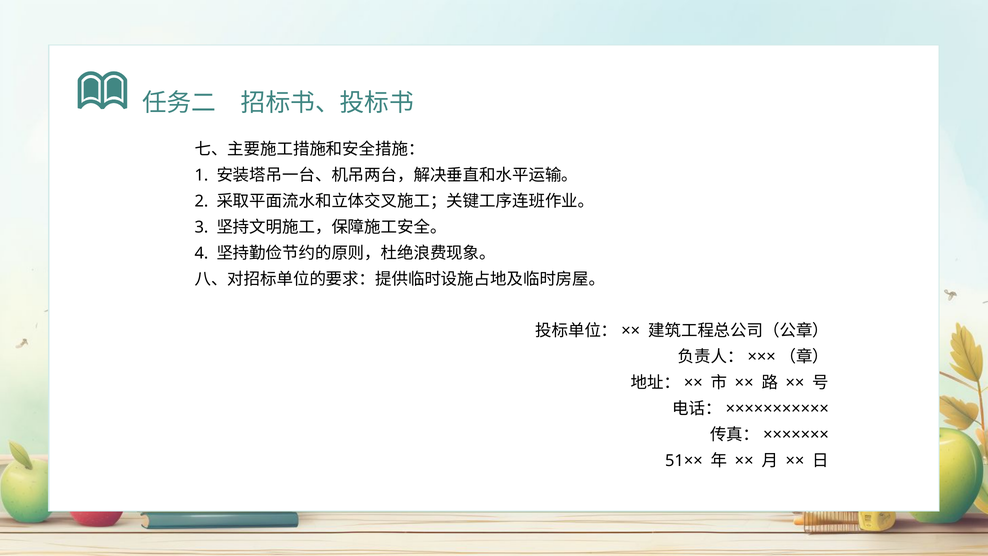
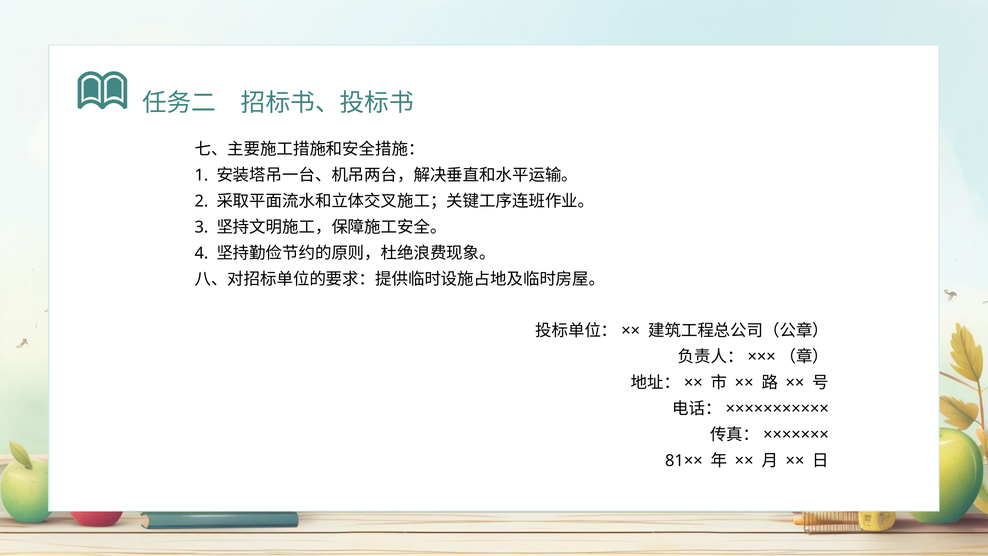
51××: 51×× -> 81××
